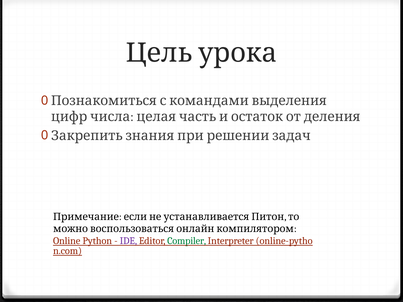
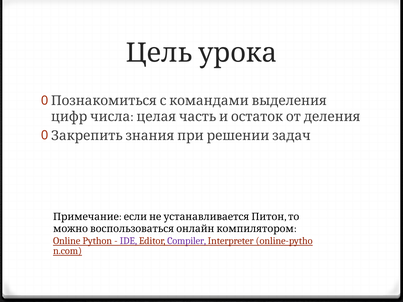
Compiler colour: green -> purple
